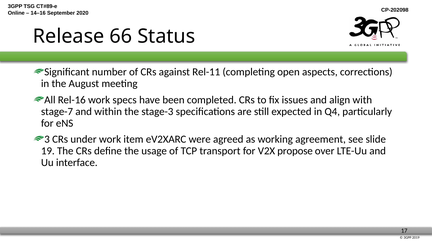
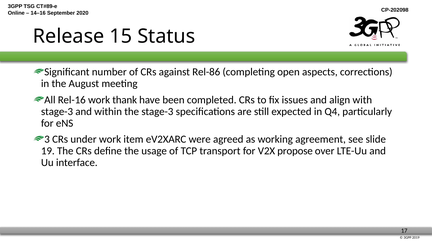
66: 66 -> 15
Rel-11: Rel-11 -> Rel-86
specs: specs -> thank
stage-7 at (57, 112): stage-7 -> stage-3
